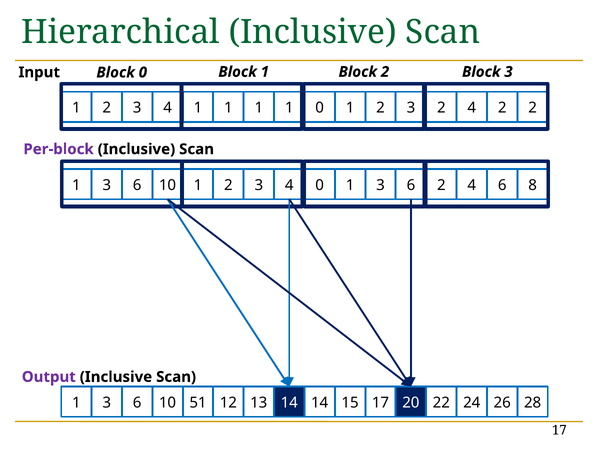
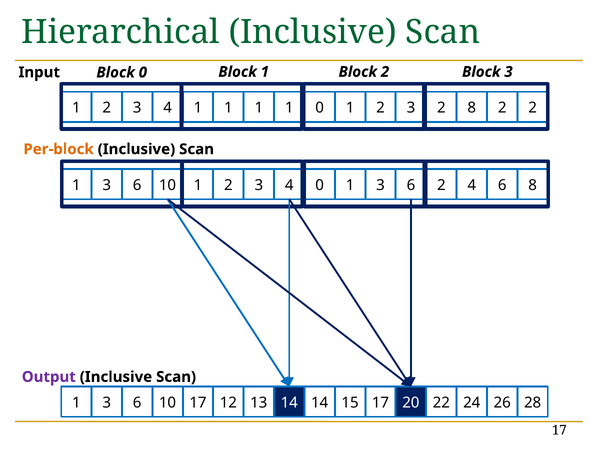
3 2 4: 4 -> 8
Per-block colour: purple -> orange
10 51: 51 -> 17
